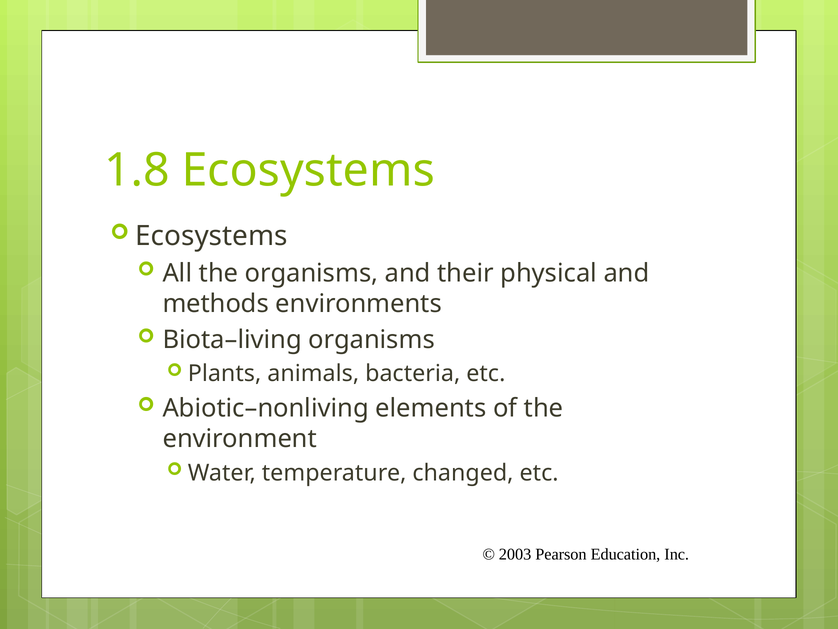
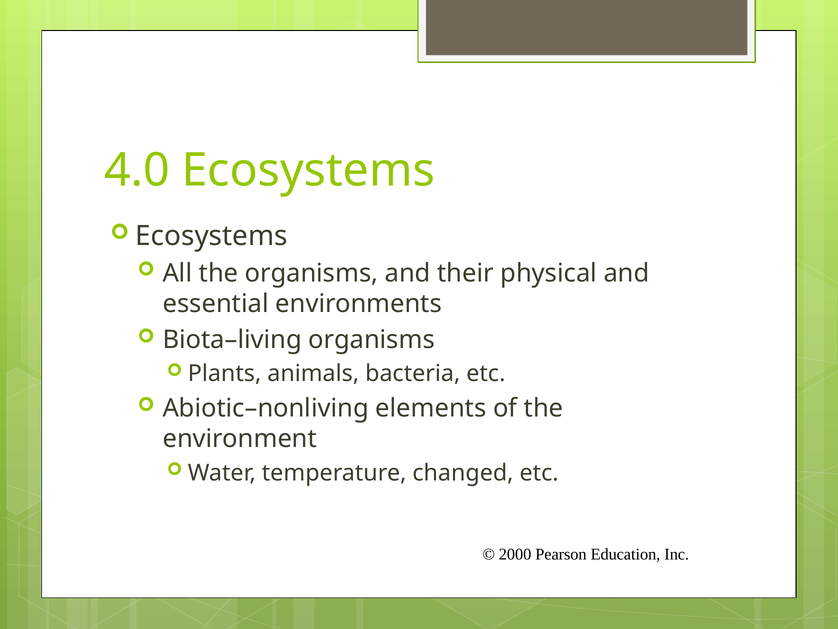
1.8: 1.8 -> 4.0
methods: methods -> essential
2003: 2003 -> 2000
